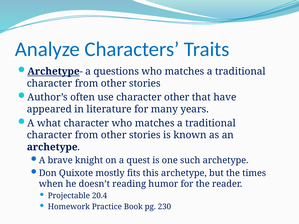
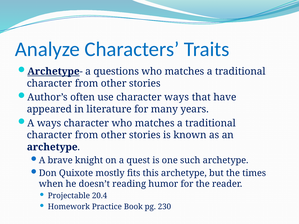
character other: other -> ways
A what: what -> ways
